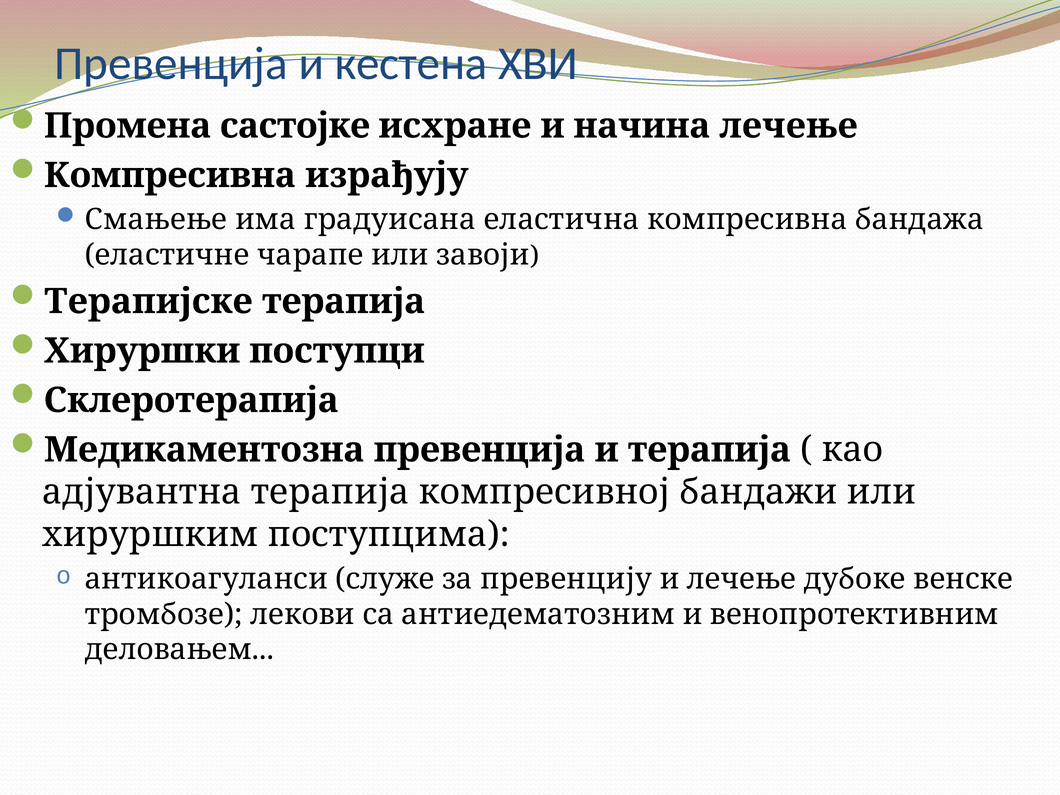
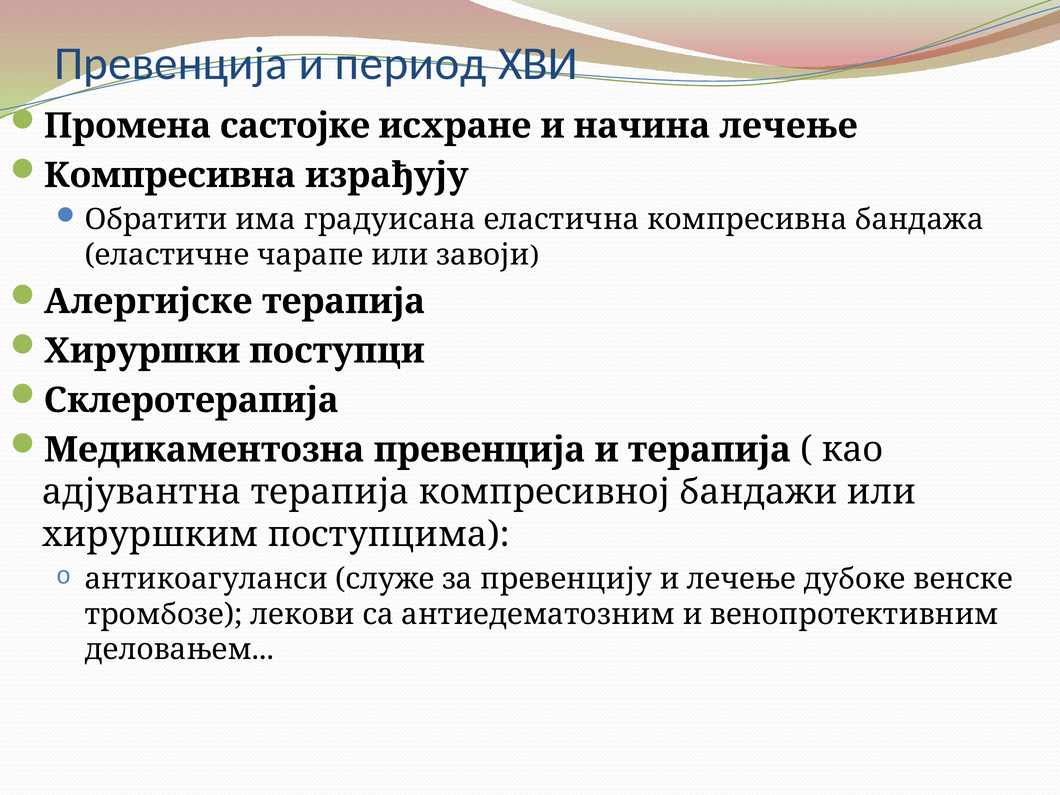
кестена: кестена -> период
Смањење: Смањење -> Обратити
Терапијске: Терапијске -> Алергијске
